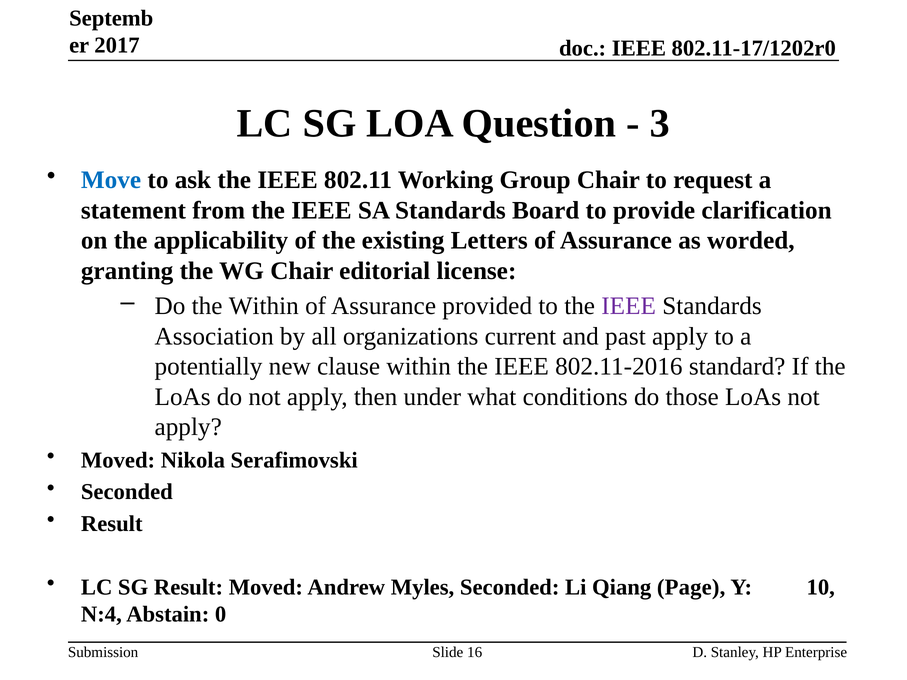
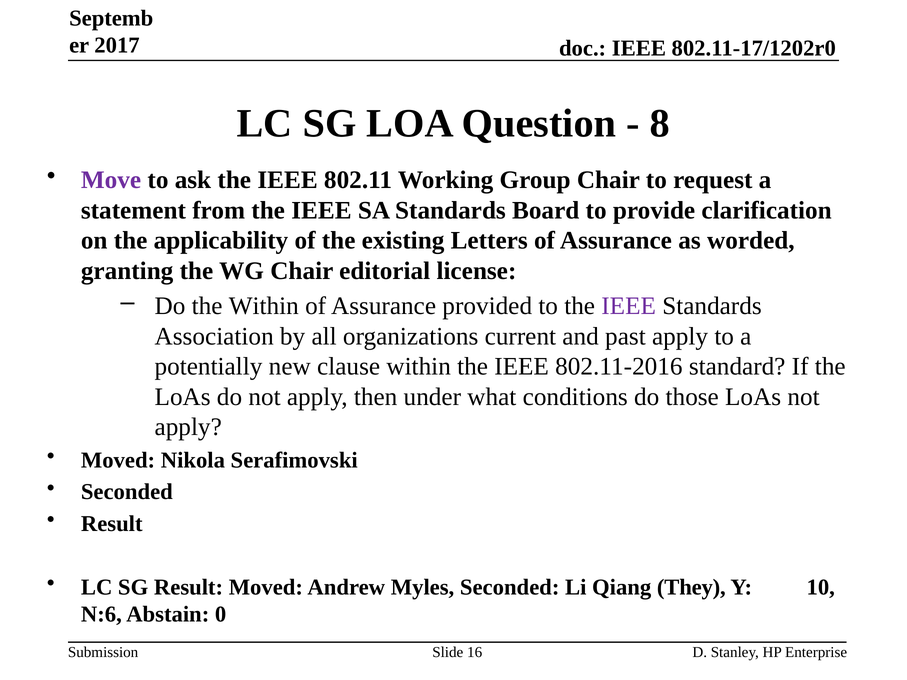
3: 3 -> 8
Move colour: blue -> purple
Page: Page -> They
N:4: N:4 -> N:6
